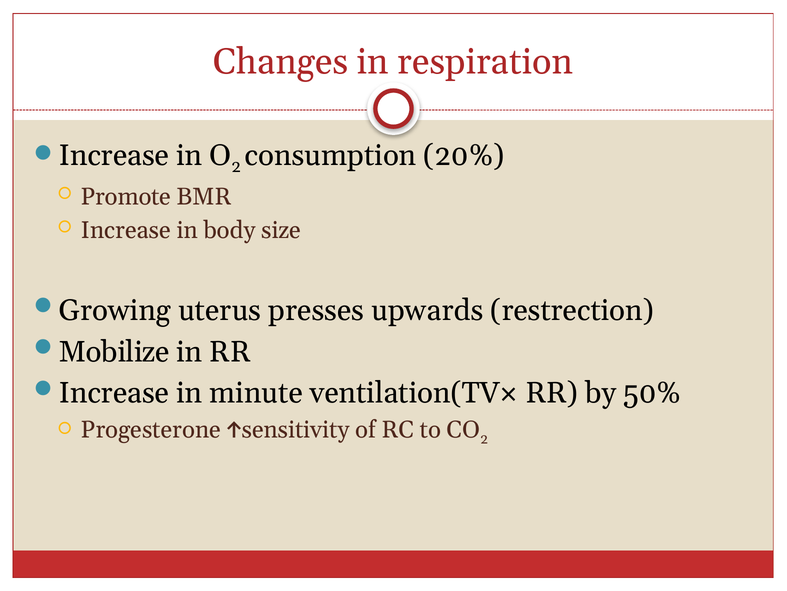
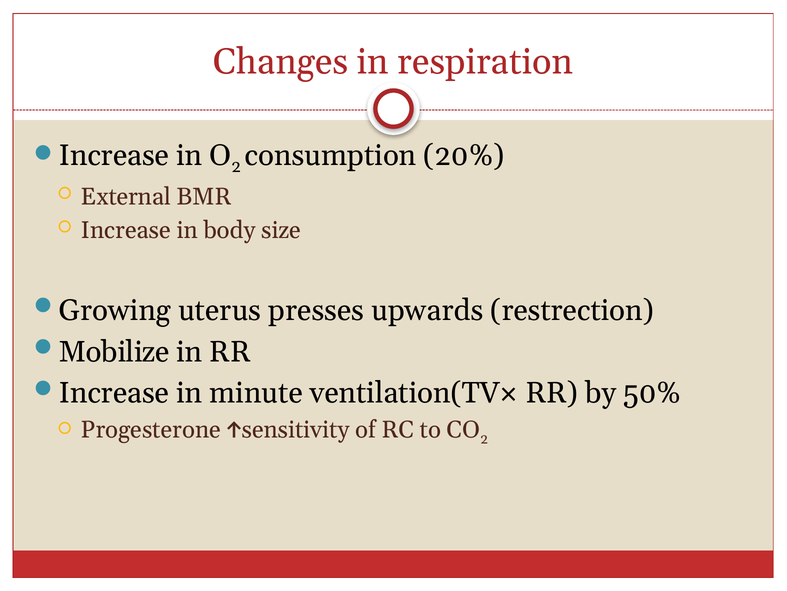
Promote: Promote -> External
